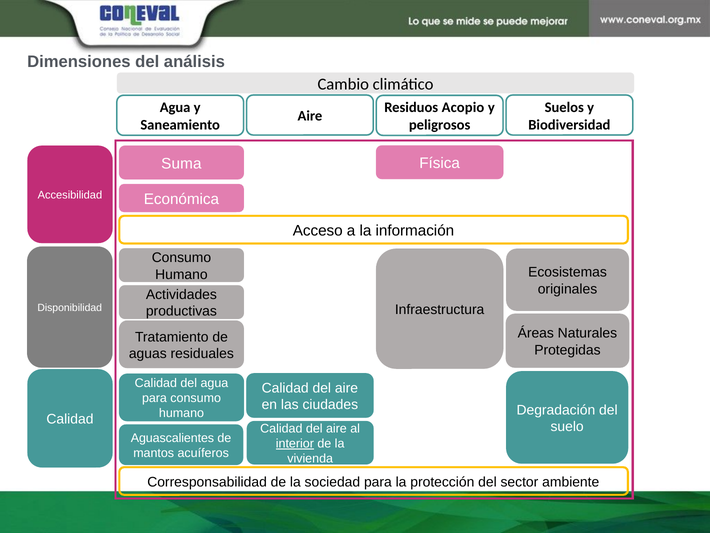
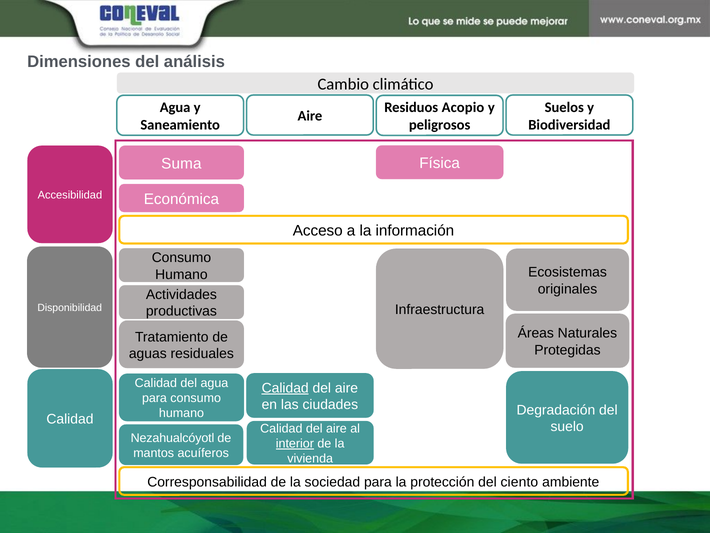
Calidad at (285, 388) underline: none -> present
Aguascalientes: Aguascalientes -> Nezahualcóyotl
sector: sector -> ciento
